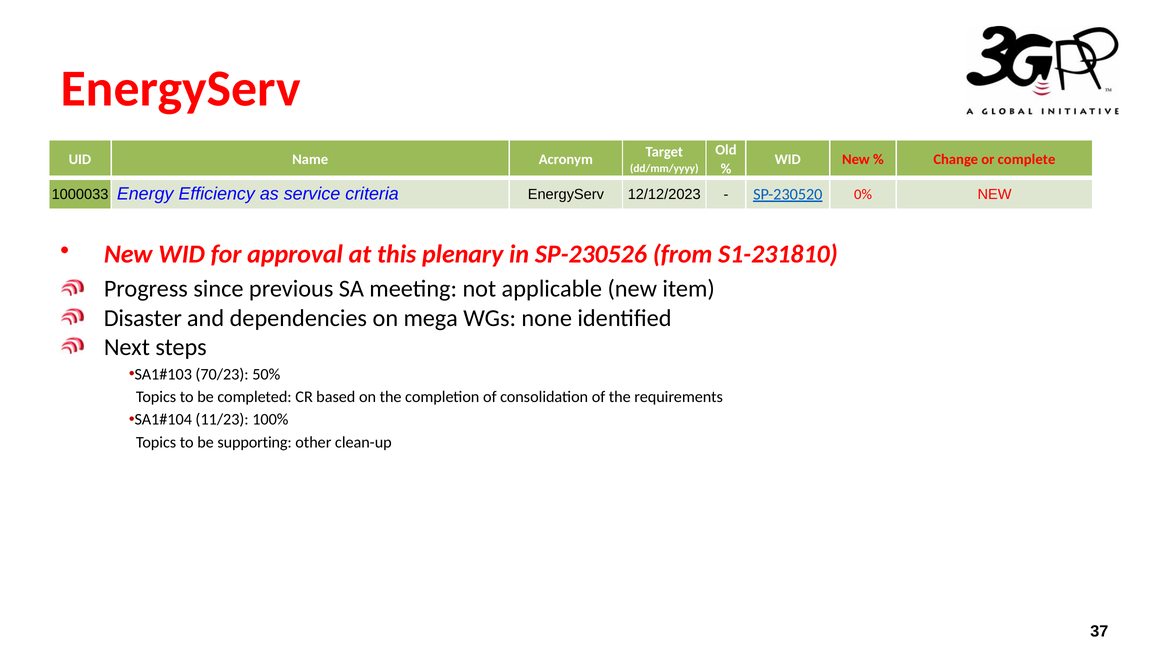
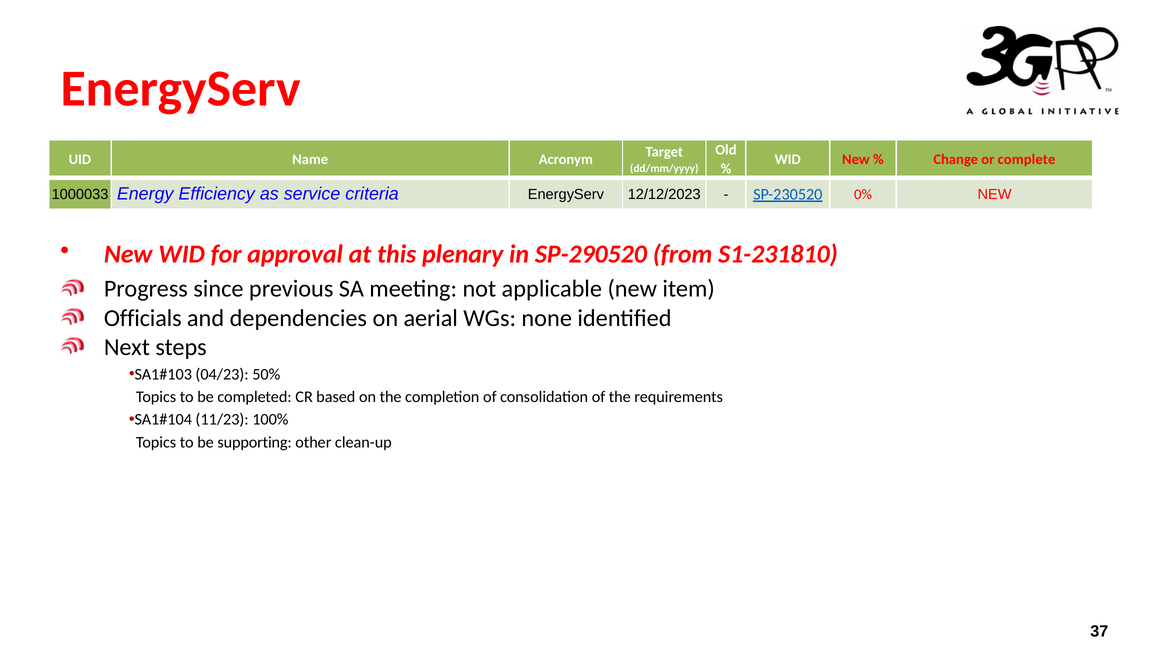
SP-230526: SP-230526 -> SP-290520
Disaster: Disaster -> Officials
mega: mega -> aerial
70/23: 70/23 -> 04/23
